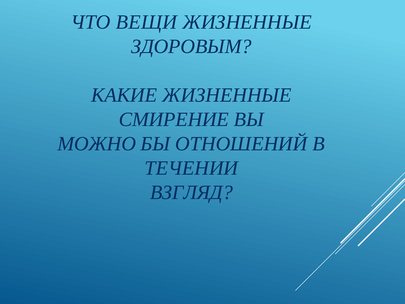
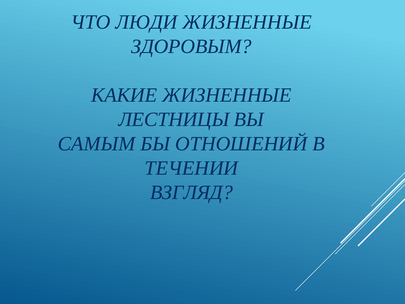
ВЕЩИ: ВЕЩИ -> ЛЮДИ
СМИРЕНИЕ: СМИРЕНИЕ -> ЛЕСТНИЦЫ
МОЖНО: МОЖНО -> САМЫМ
